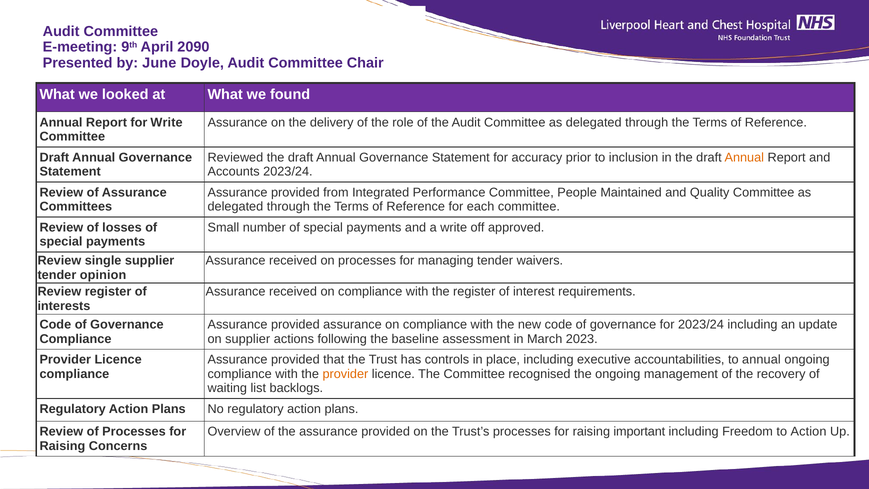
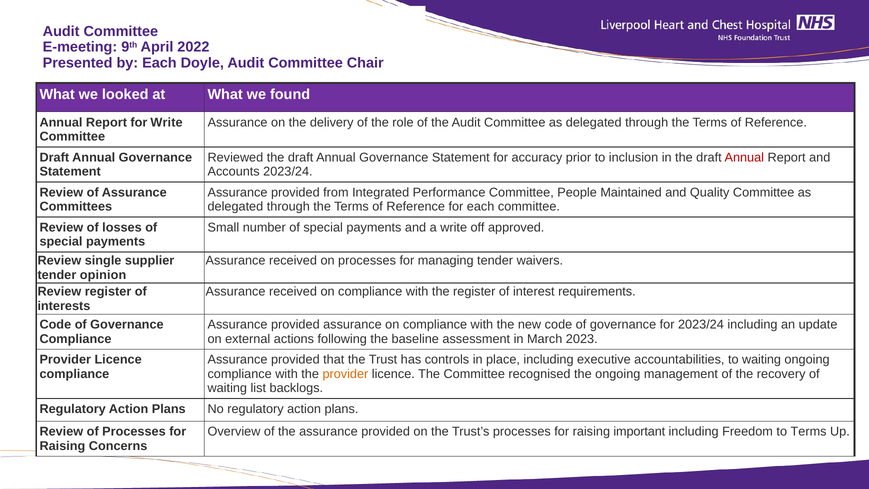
2090: 2090 -> 2022
by June: June -> Each
Annual at (744, 157) colour: orange -> red
on supplier: supplier -> external
to annual: annual -> waiting
to Action: Action -> Terms
